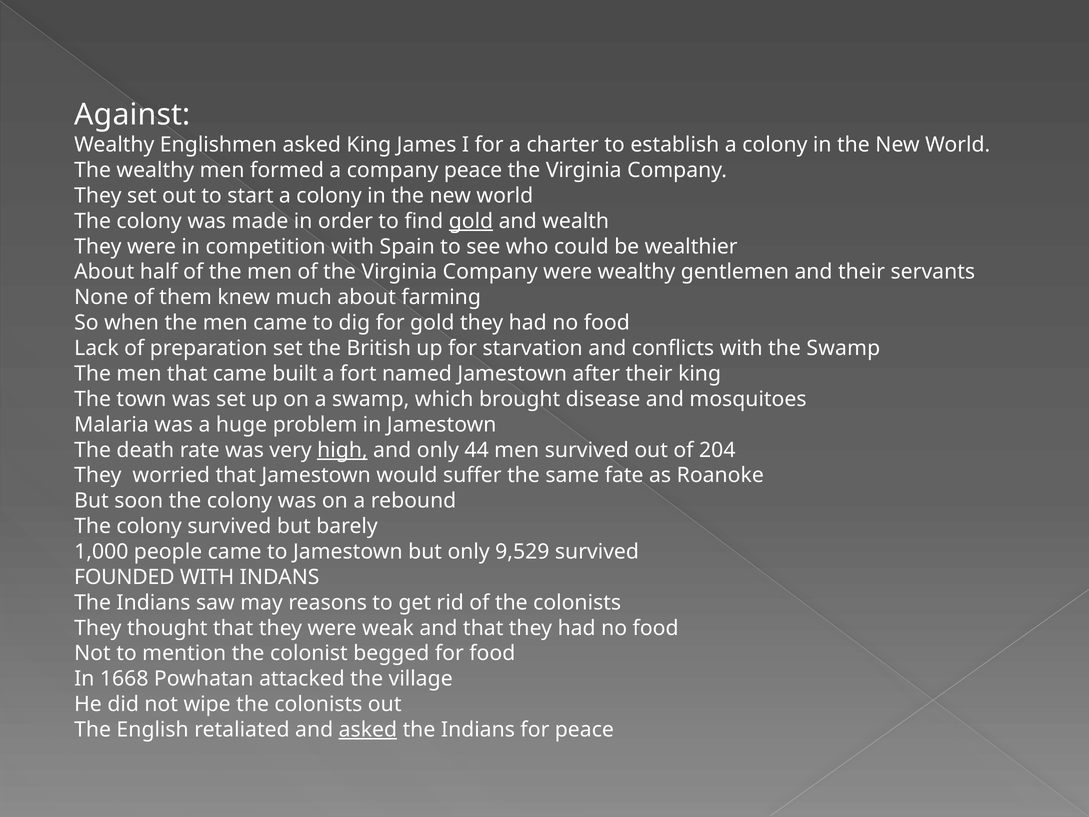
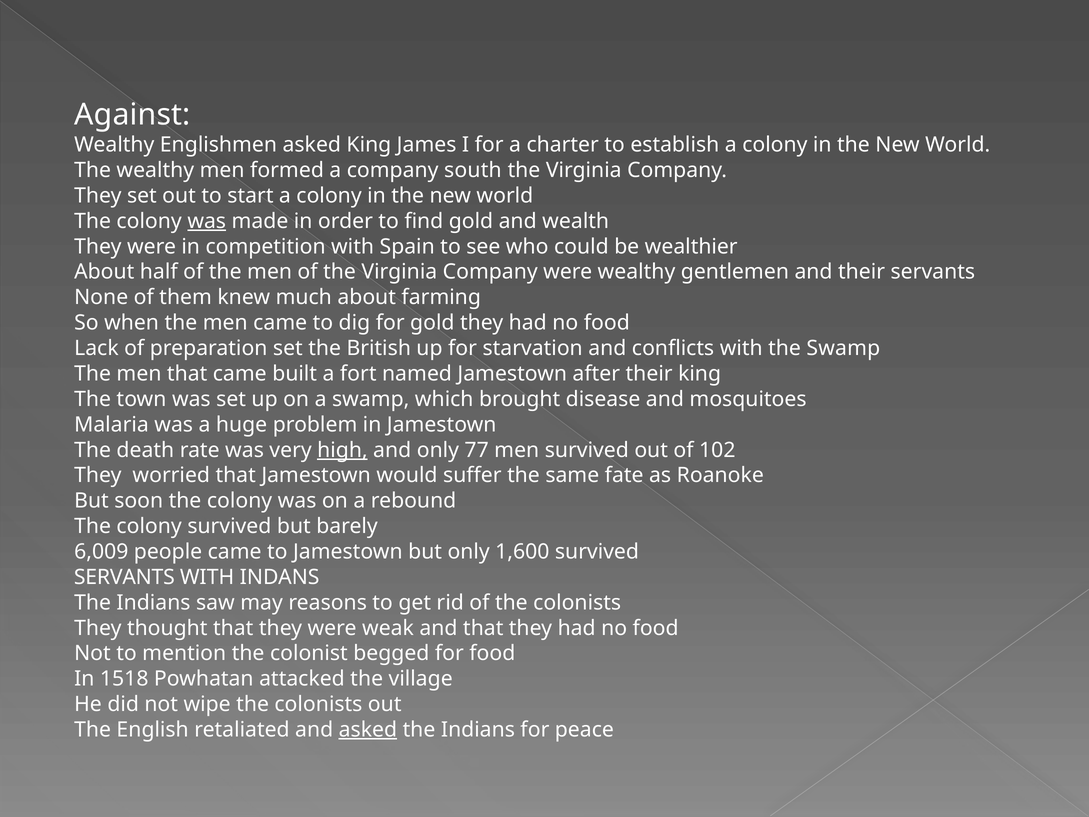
company peace: peace -> south
was at (207, 221) underline: none -> present
gold at (471, 221) underline: present -> none
44: 44 -> 77
204: 204 -> 102
1,000: 1,000 -> 6,009
9,529: 9,529 -> 1,600
FOUNDED at (124, 577): FOUNDED -> SERVANTS
1668: 1668 -> 1518
